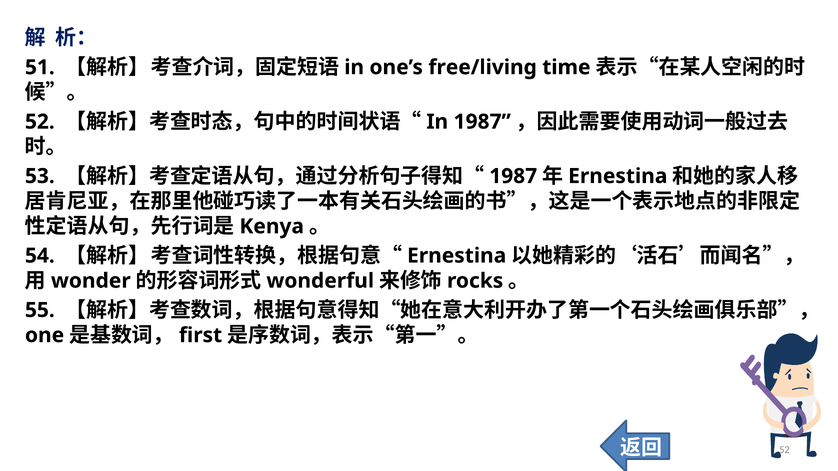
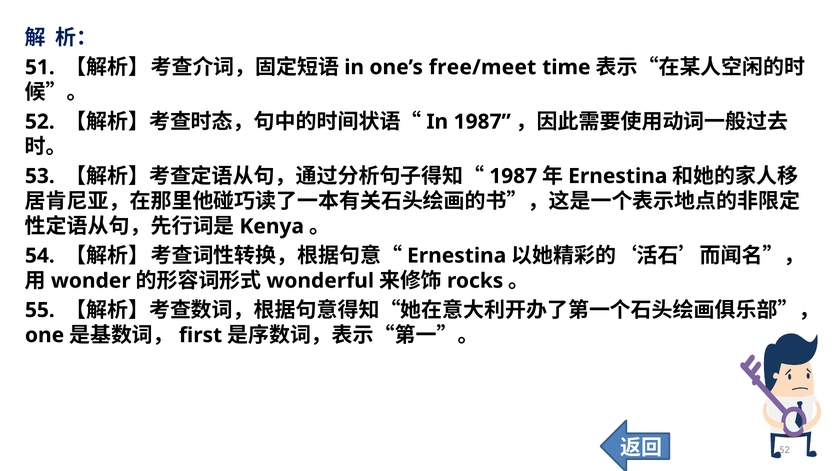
free/living: free/living -> free/meet
